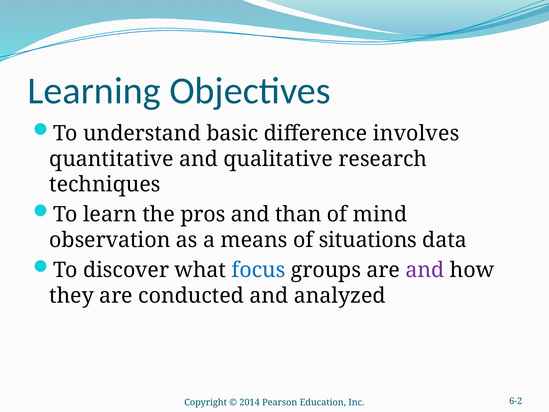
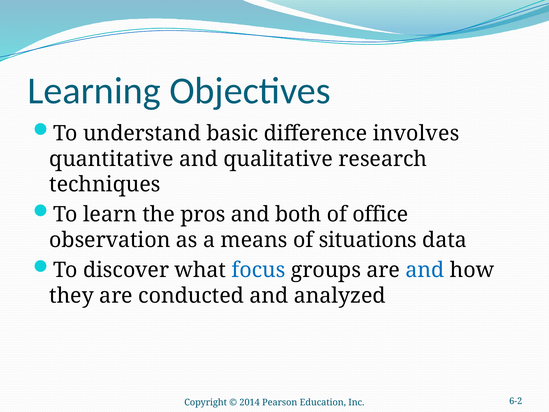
than: than -> both
mind: mind -> office
and at (425, 270) colour: purple -> blue
